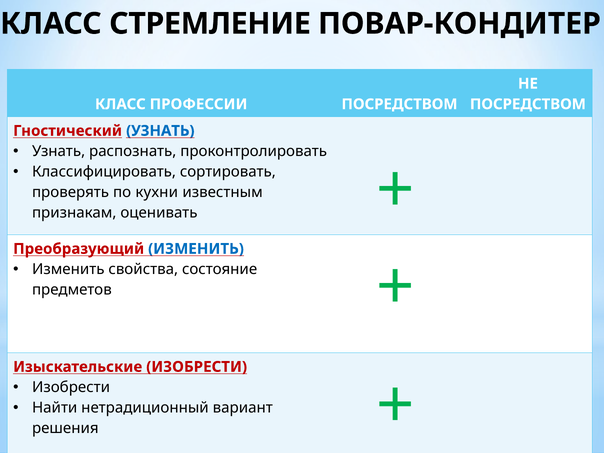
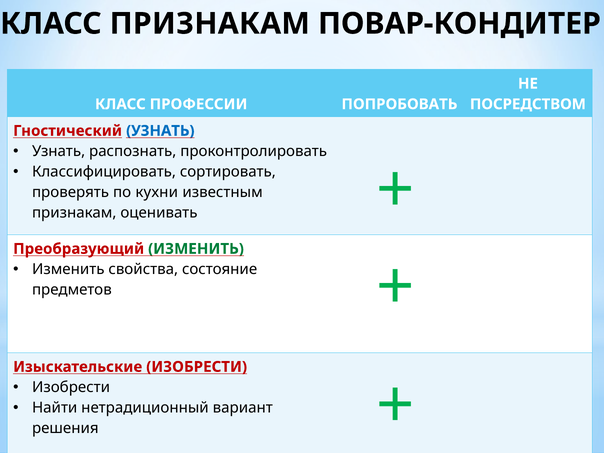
КЛАСС СТРЕМЛЕНИЕ: СТРЕМЛЕНИЕ -> ПРИЗНАКАМ
ПРОФЕССИИ ПОСРЕДСТВОМ: ПОСРЕДСТВОМ -> ПОПРОБОВАТЬ
ИЗМЕНИТЬ at (196, 249) colour: blue -> green
